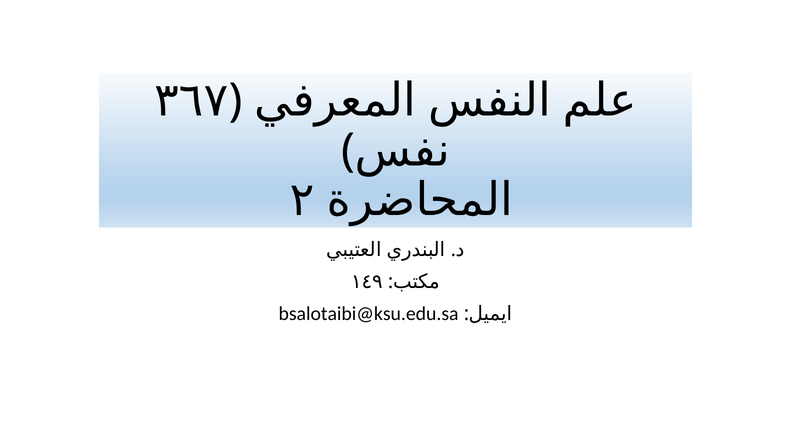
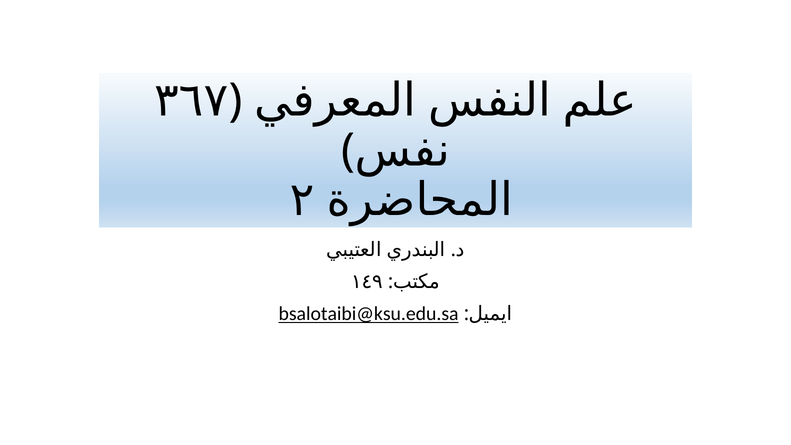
bsalotaibi@ksu.edu.sa underline: none -> present
